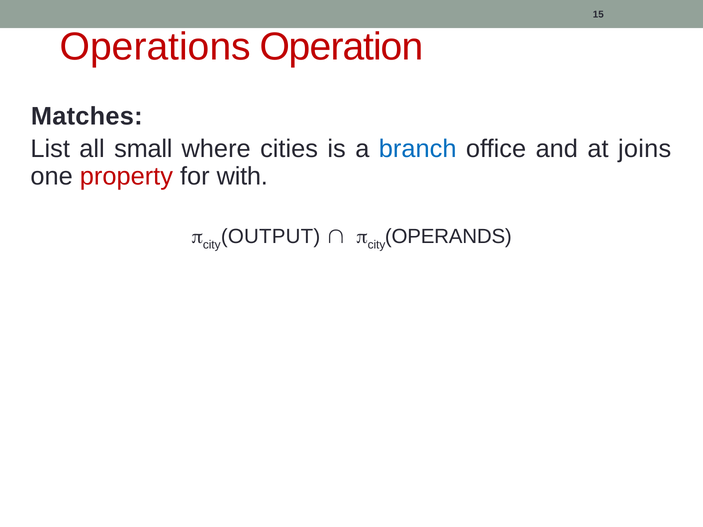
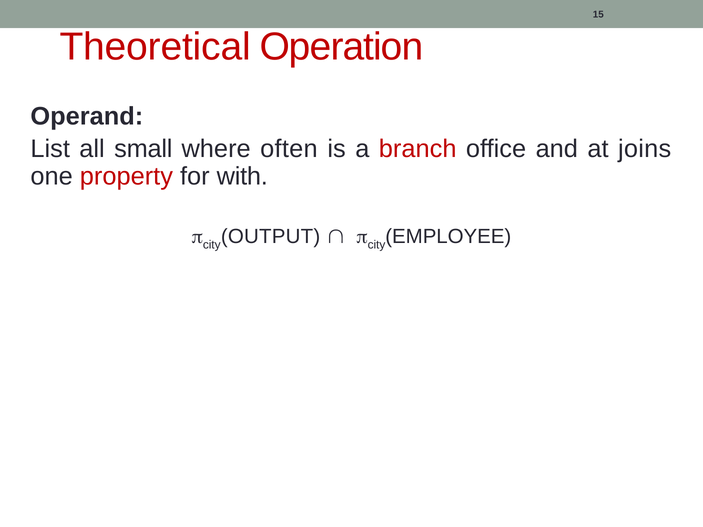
Operations: Operations -> Theoretical
Matches: Matches -> Operand
cities: cities -> often
branch colour: blue -> red
OPERANDS: OPERANDS -> EMPLOYEE
